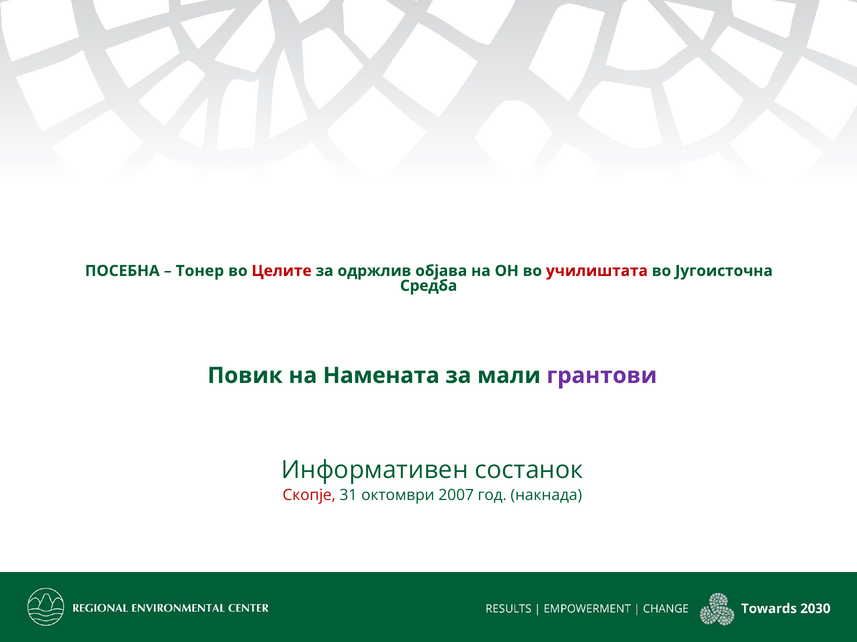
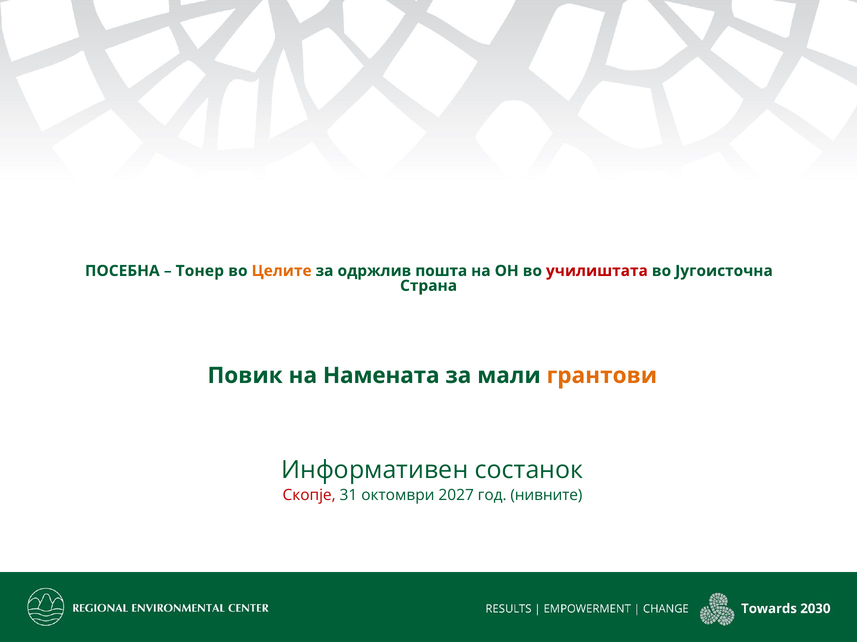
Целите colour: red -> orange
објава: објава -> пошта
Средба: Средба -> Страна
грантови colour: purple -> orange
2007: 2007 -> 2027
накнада: накнада -> нивните
